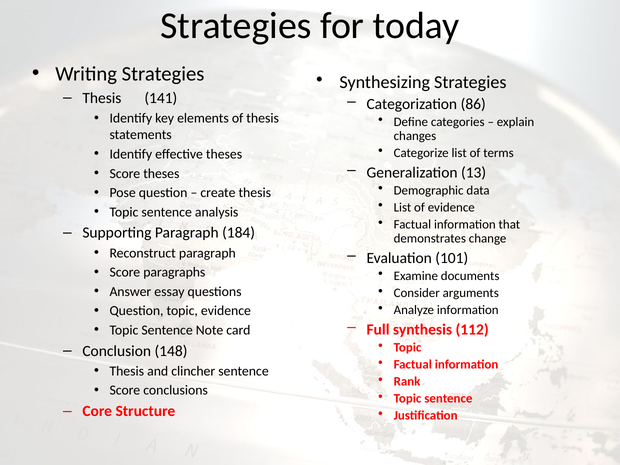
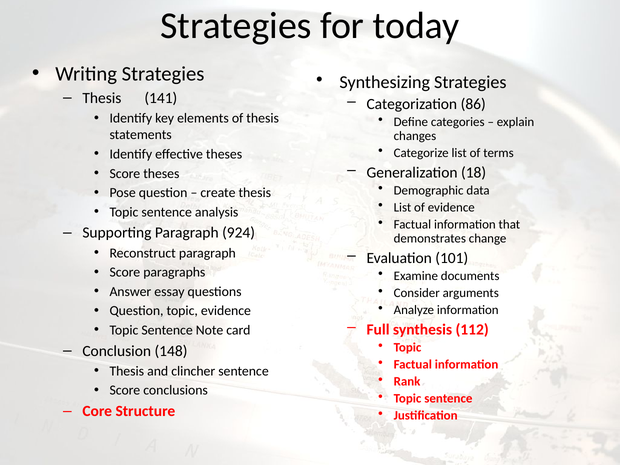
13: 13 -> 18
184: 184 -> 924
